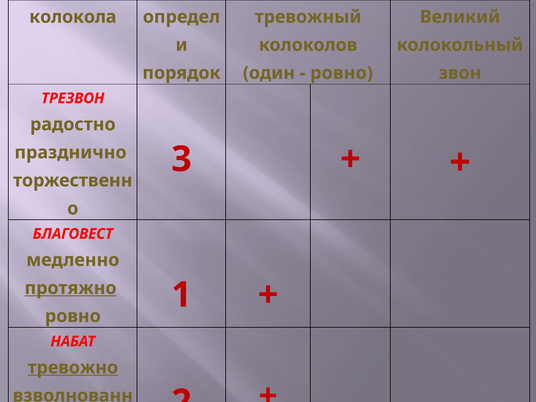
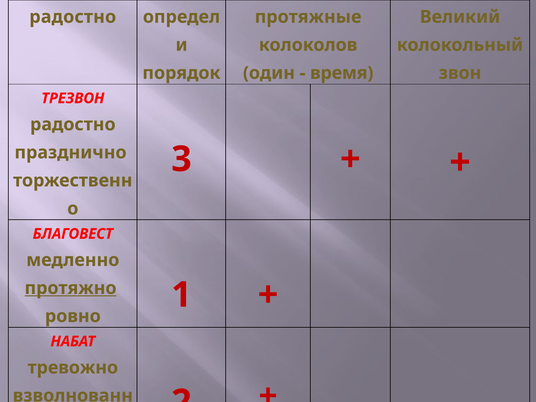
колокола at (73, 17): колокола -> радостно
тревожный: тревожный -> протяжные
ровно at (342, 73): ровно -> время
тревожно underline: present -> none
